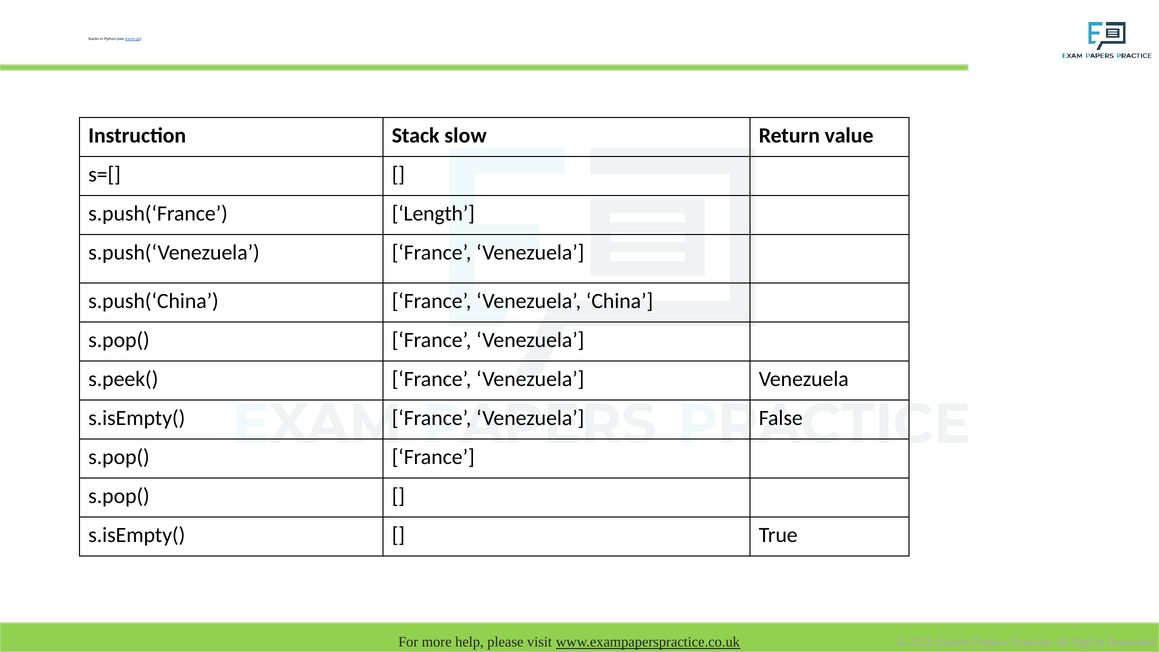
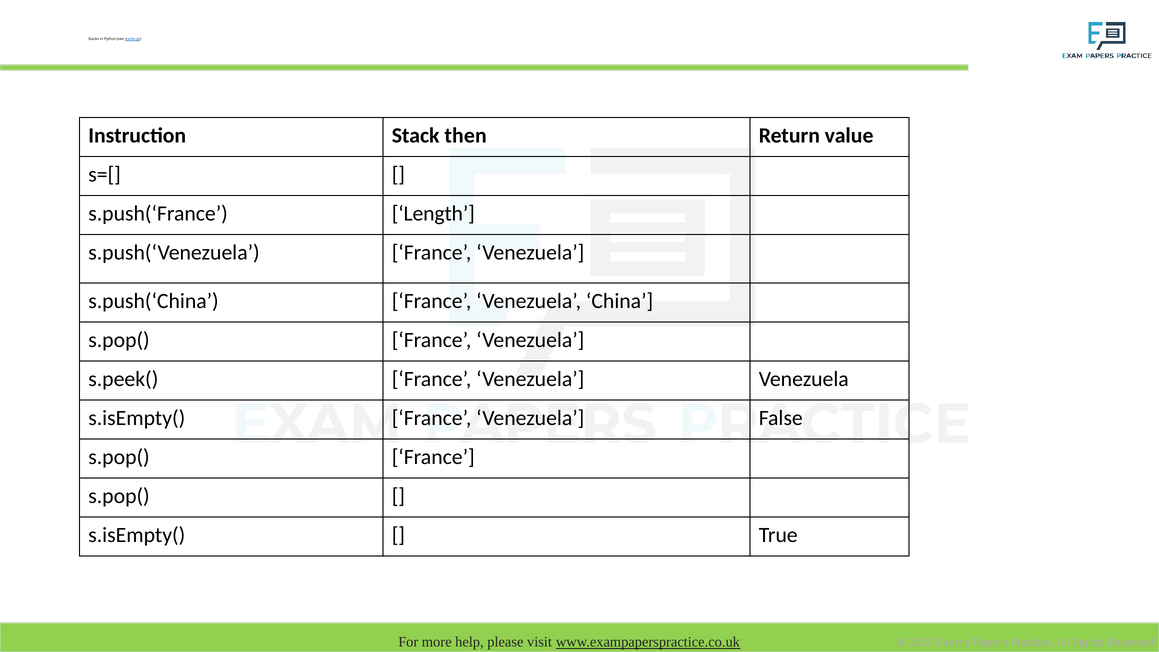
slow: slow -> then
